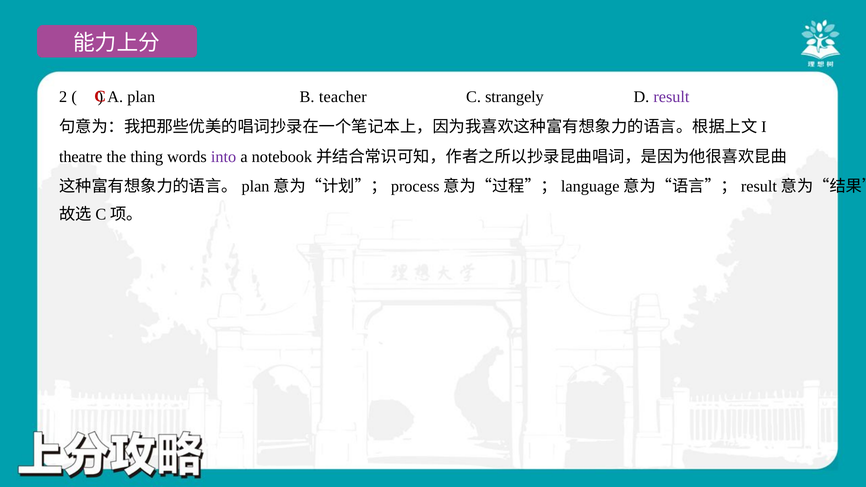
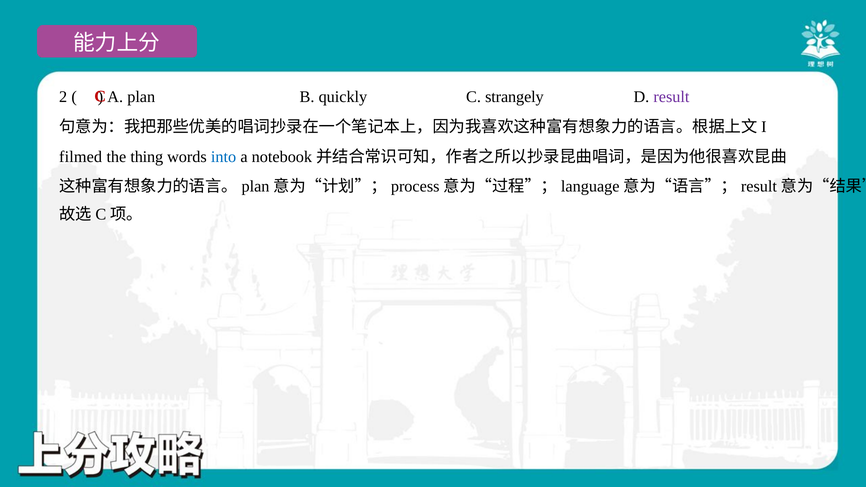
teacher: teacher -> quickly
theatre: theatre -> filmed
into colour: purple -> blue
